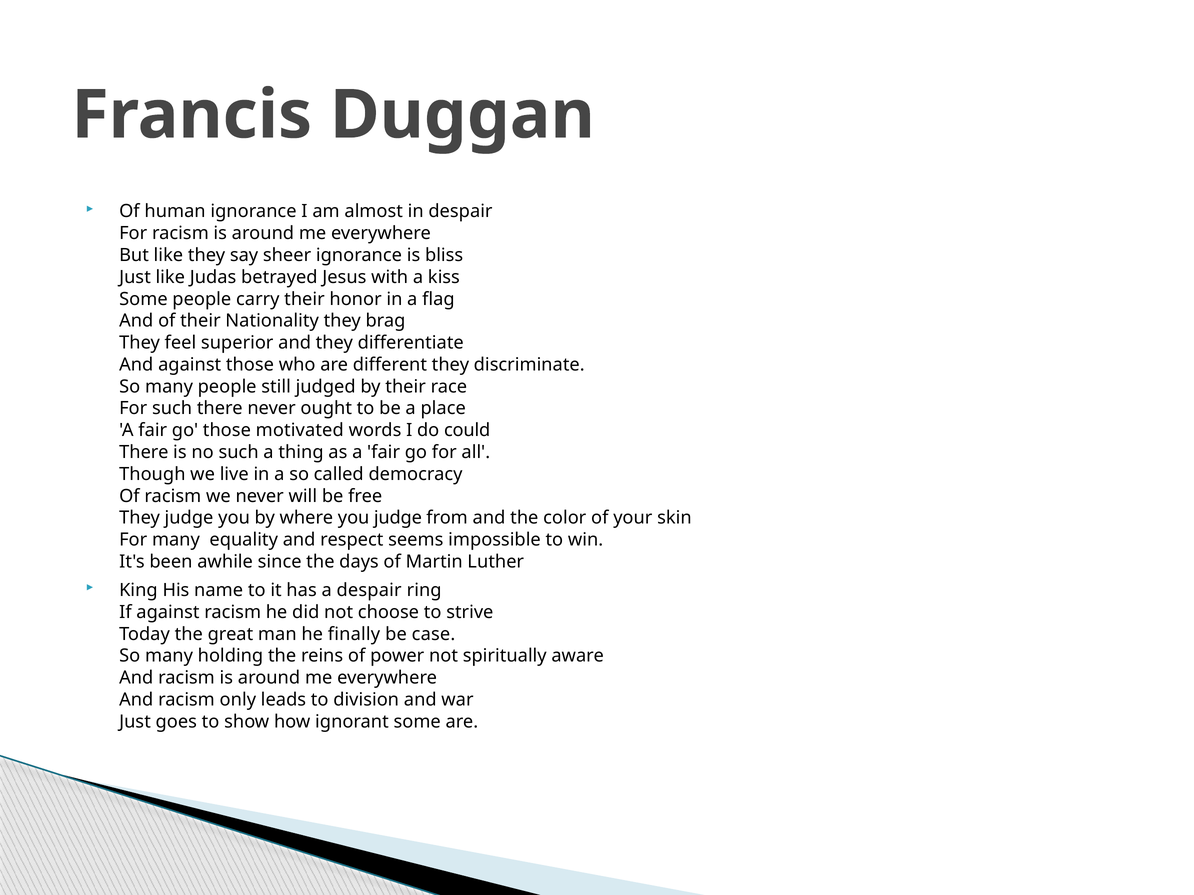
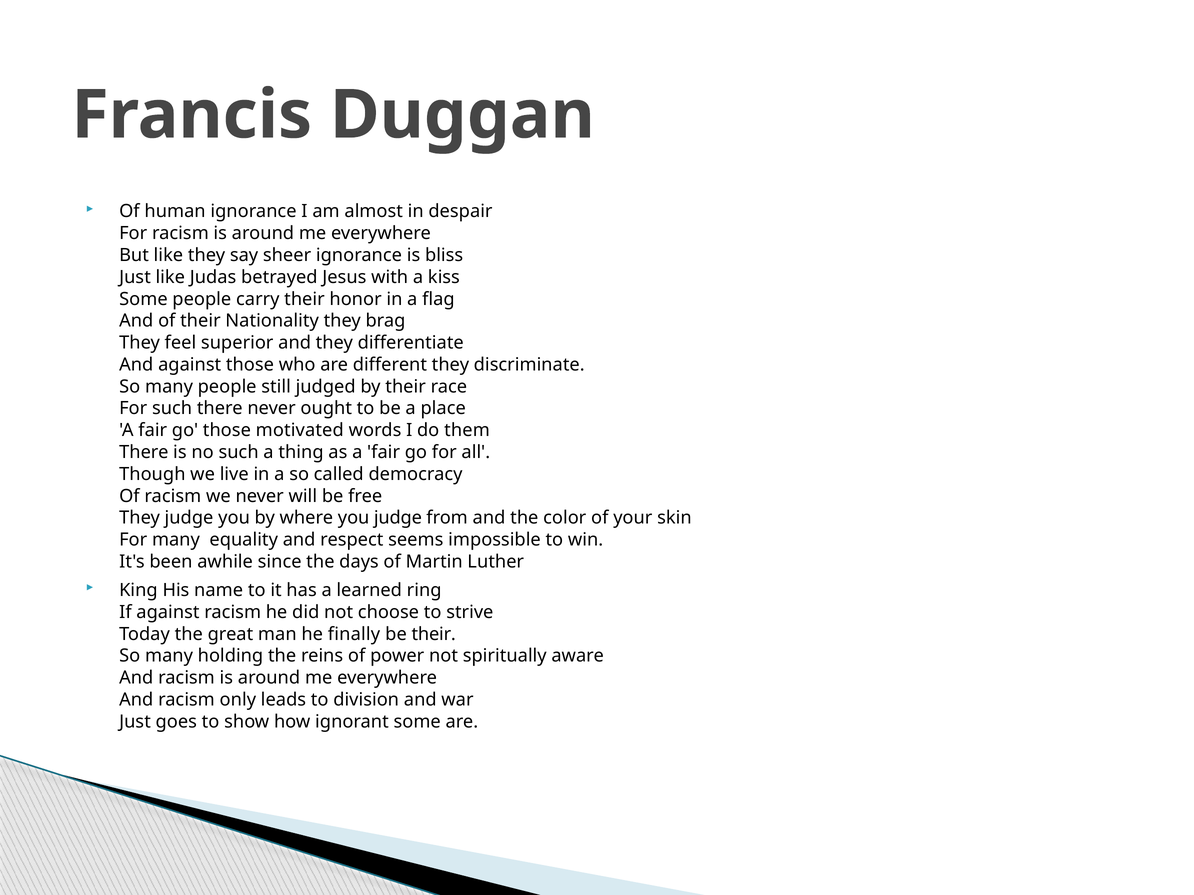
could: could -> them
a despair: despair -> learned
be case: case -> their
